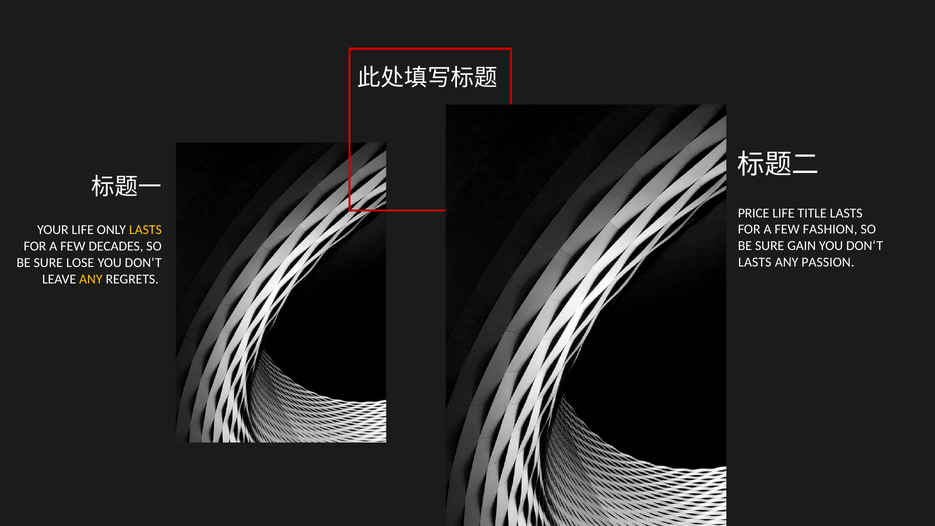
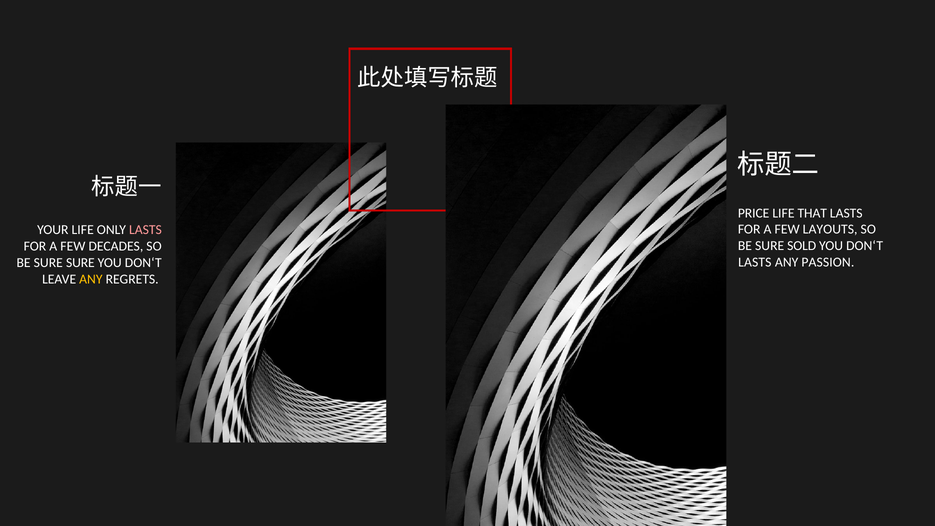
TITLE: TITLE -> THAT
FASHION: FASHION -> LAYOUTS
LASTS at (145, 230) colour: yellow -> pink
GAIN: GAIN -> SOLD
SURE LOSE: LOSE -> SURE
